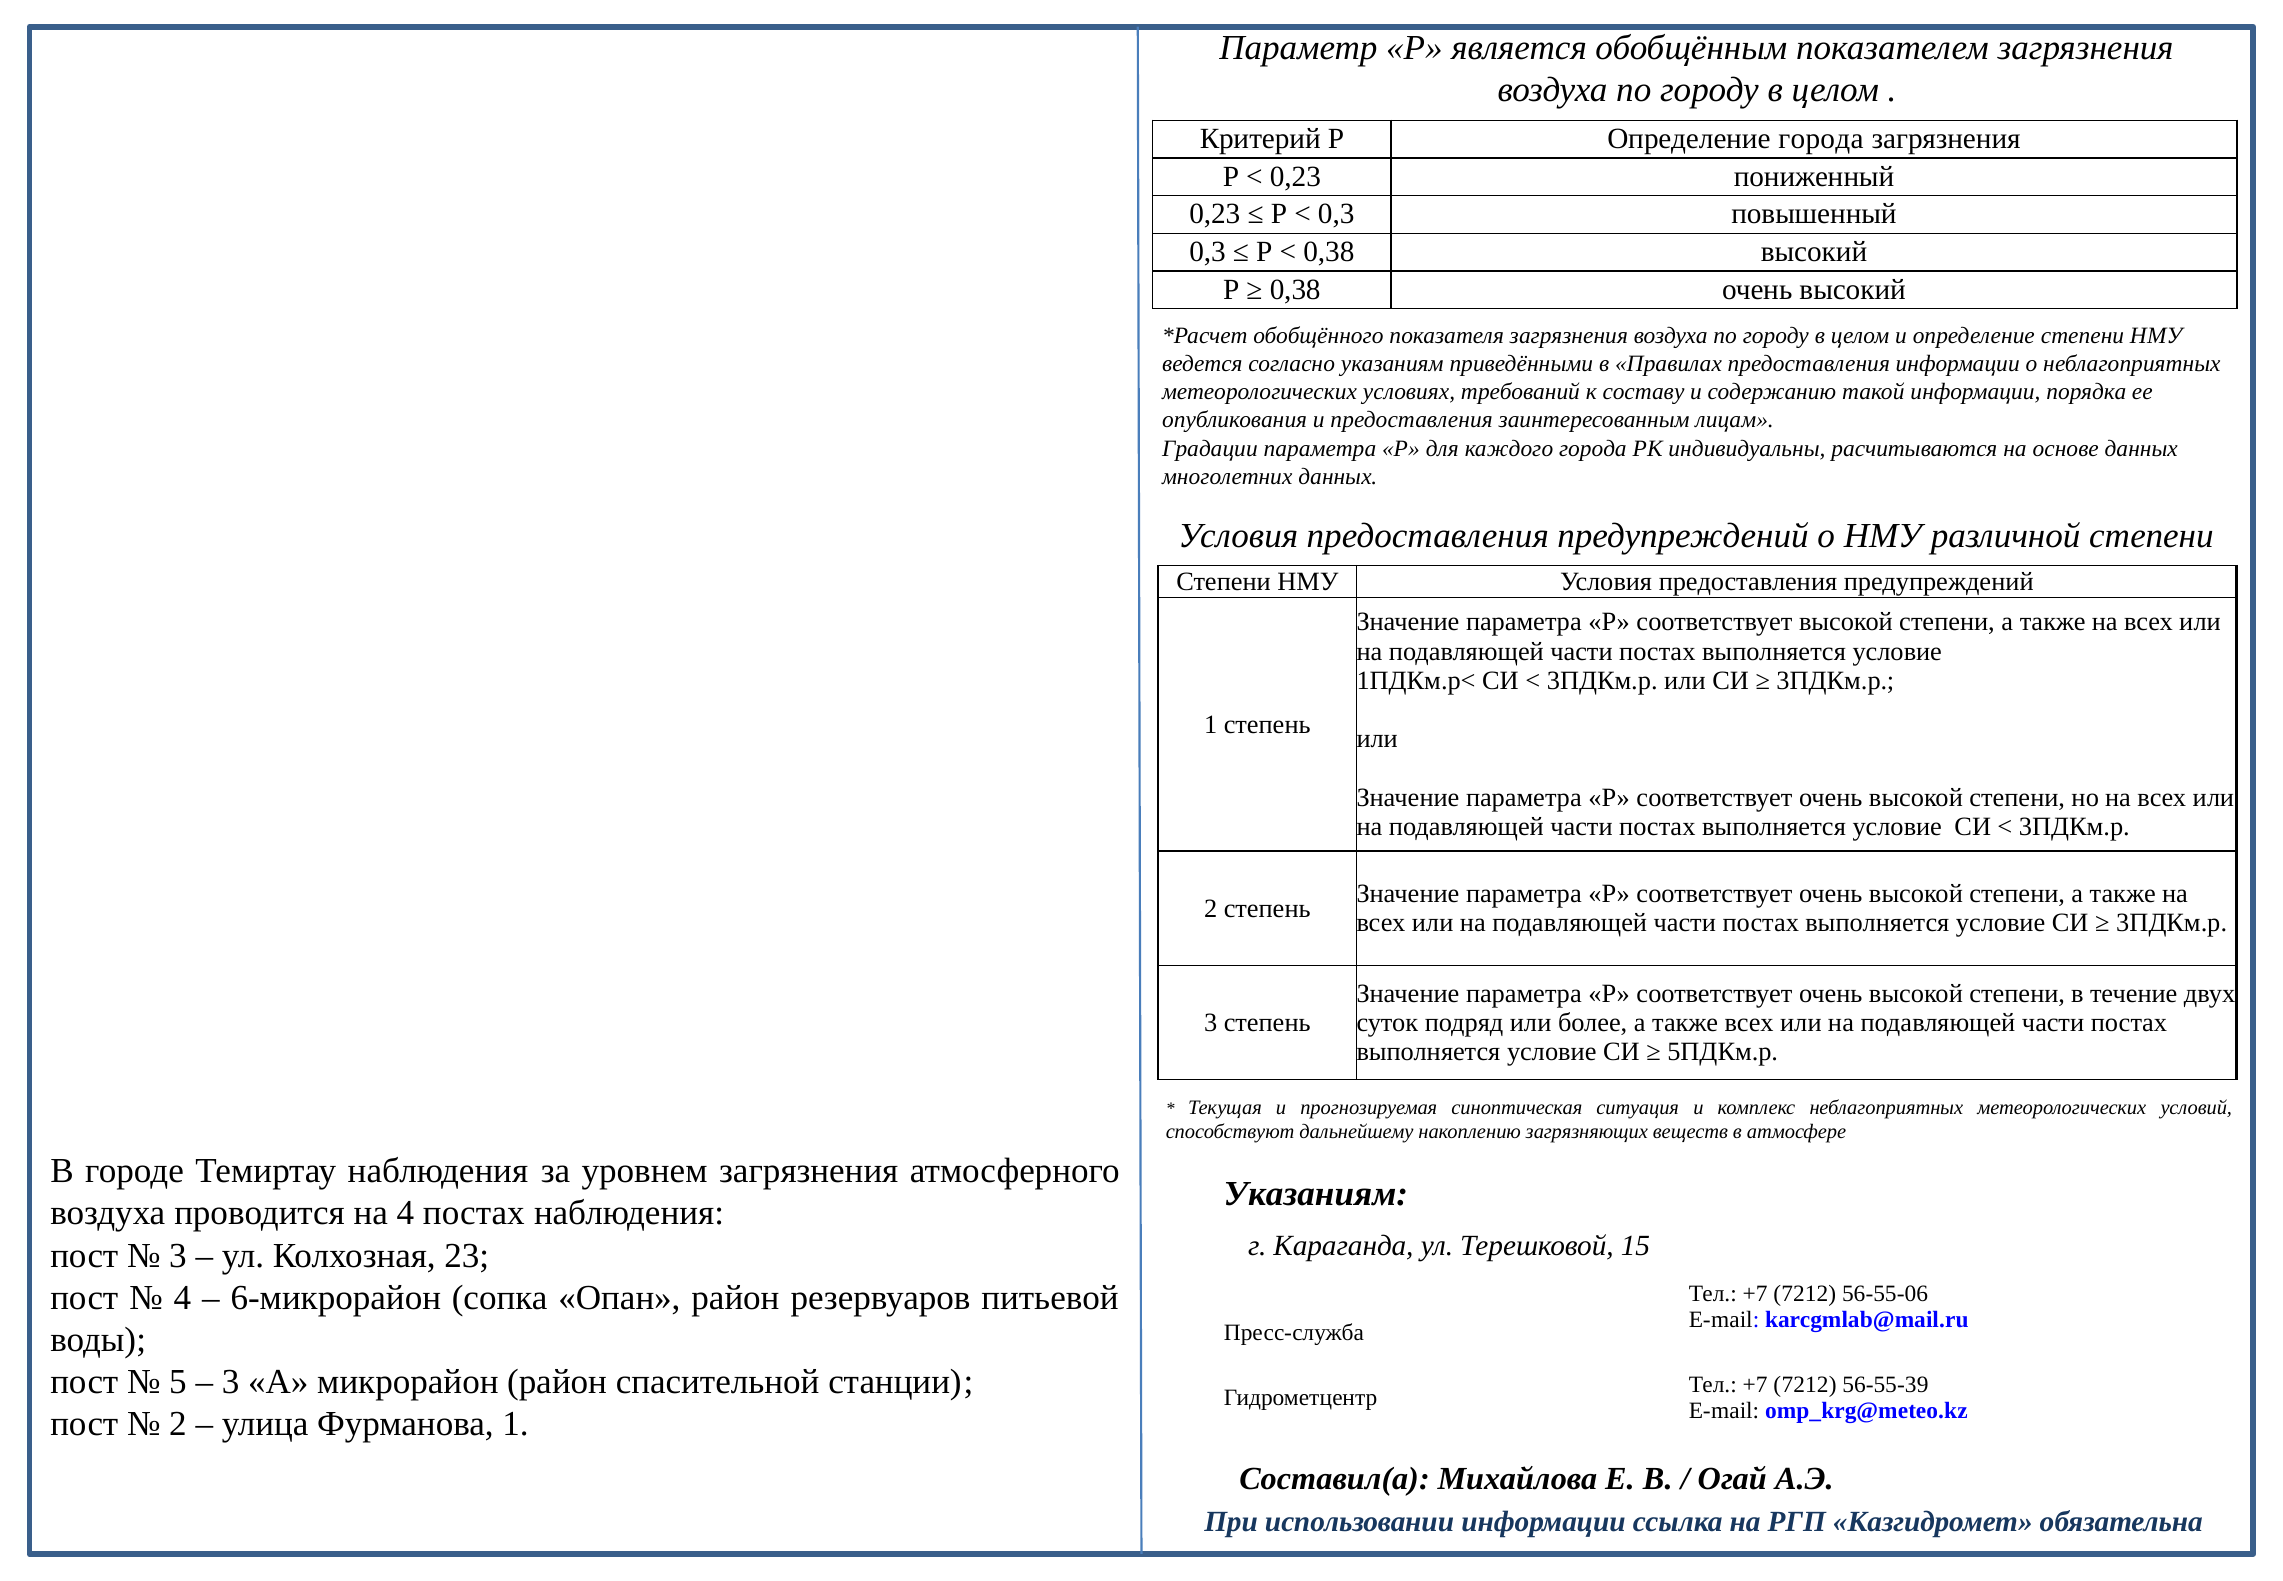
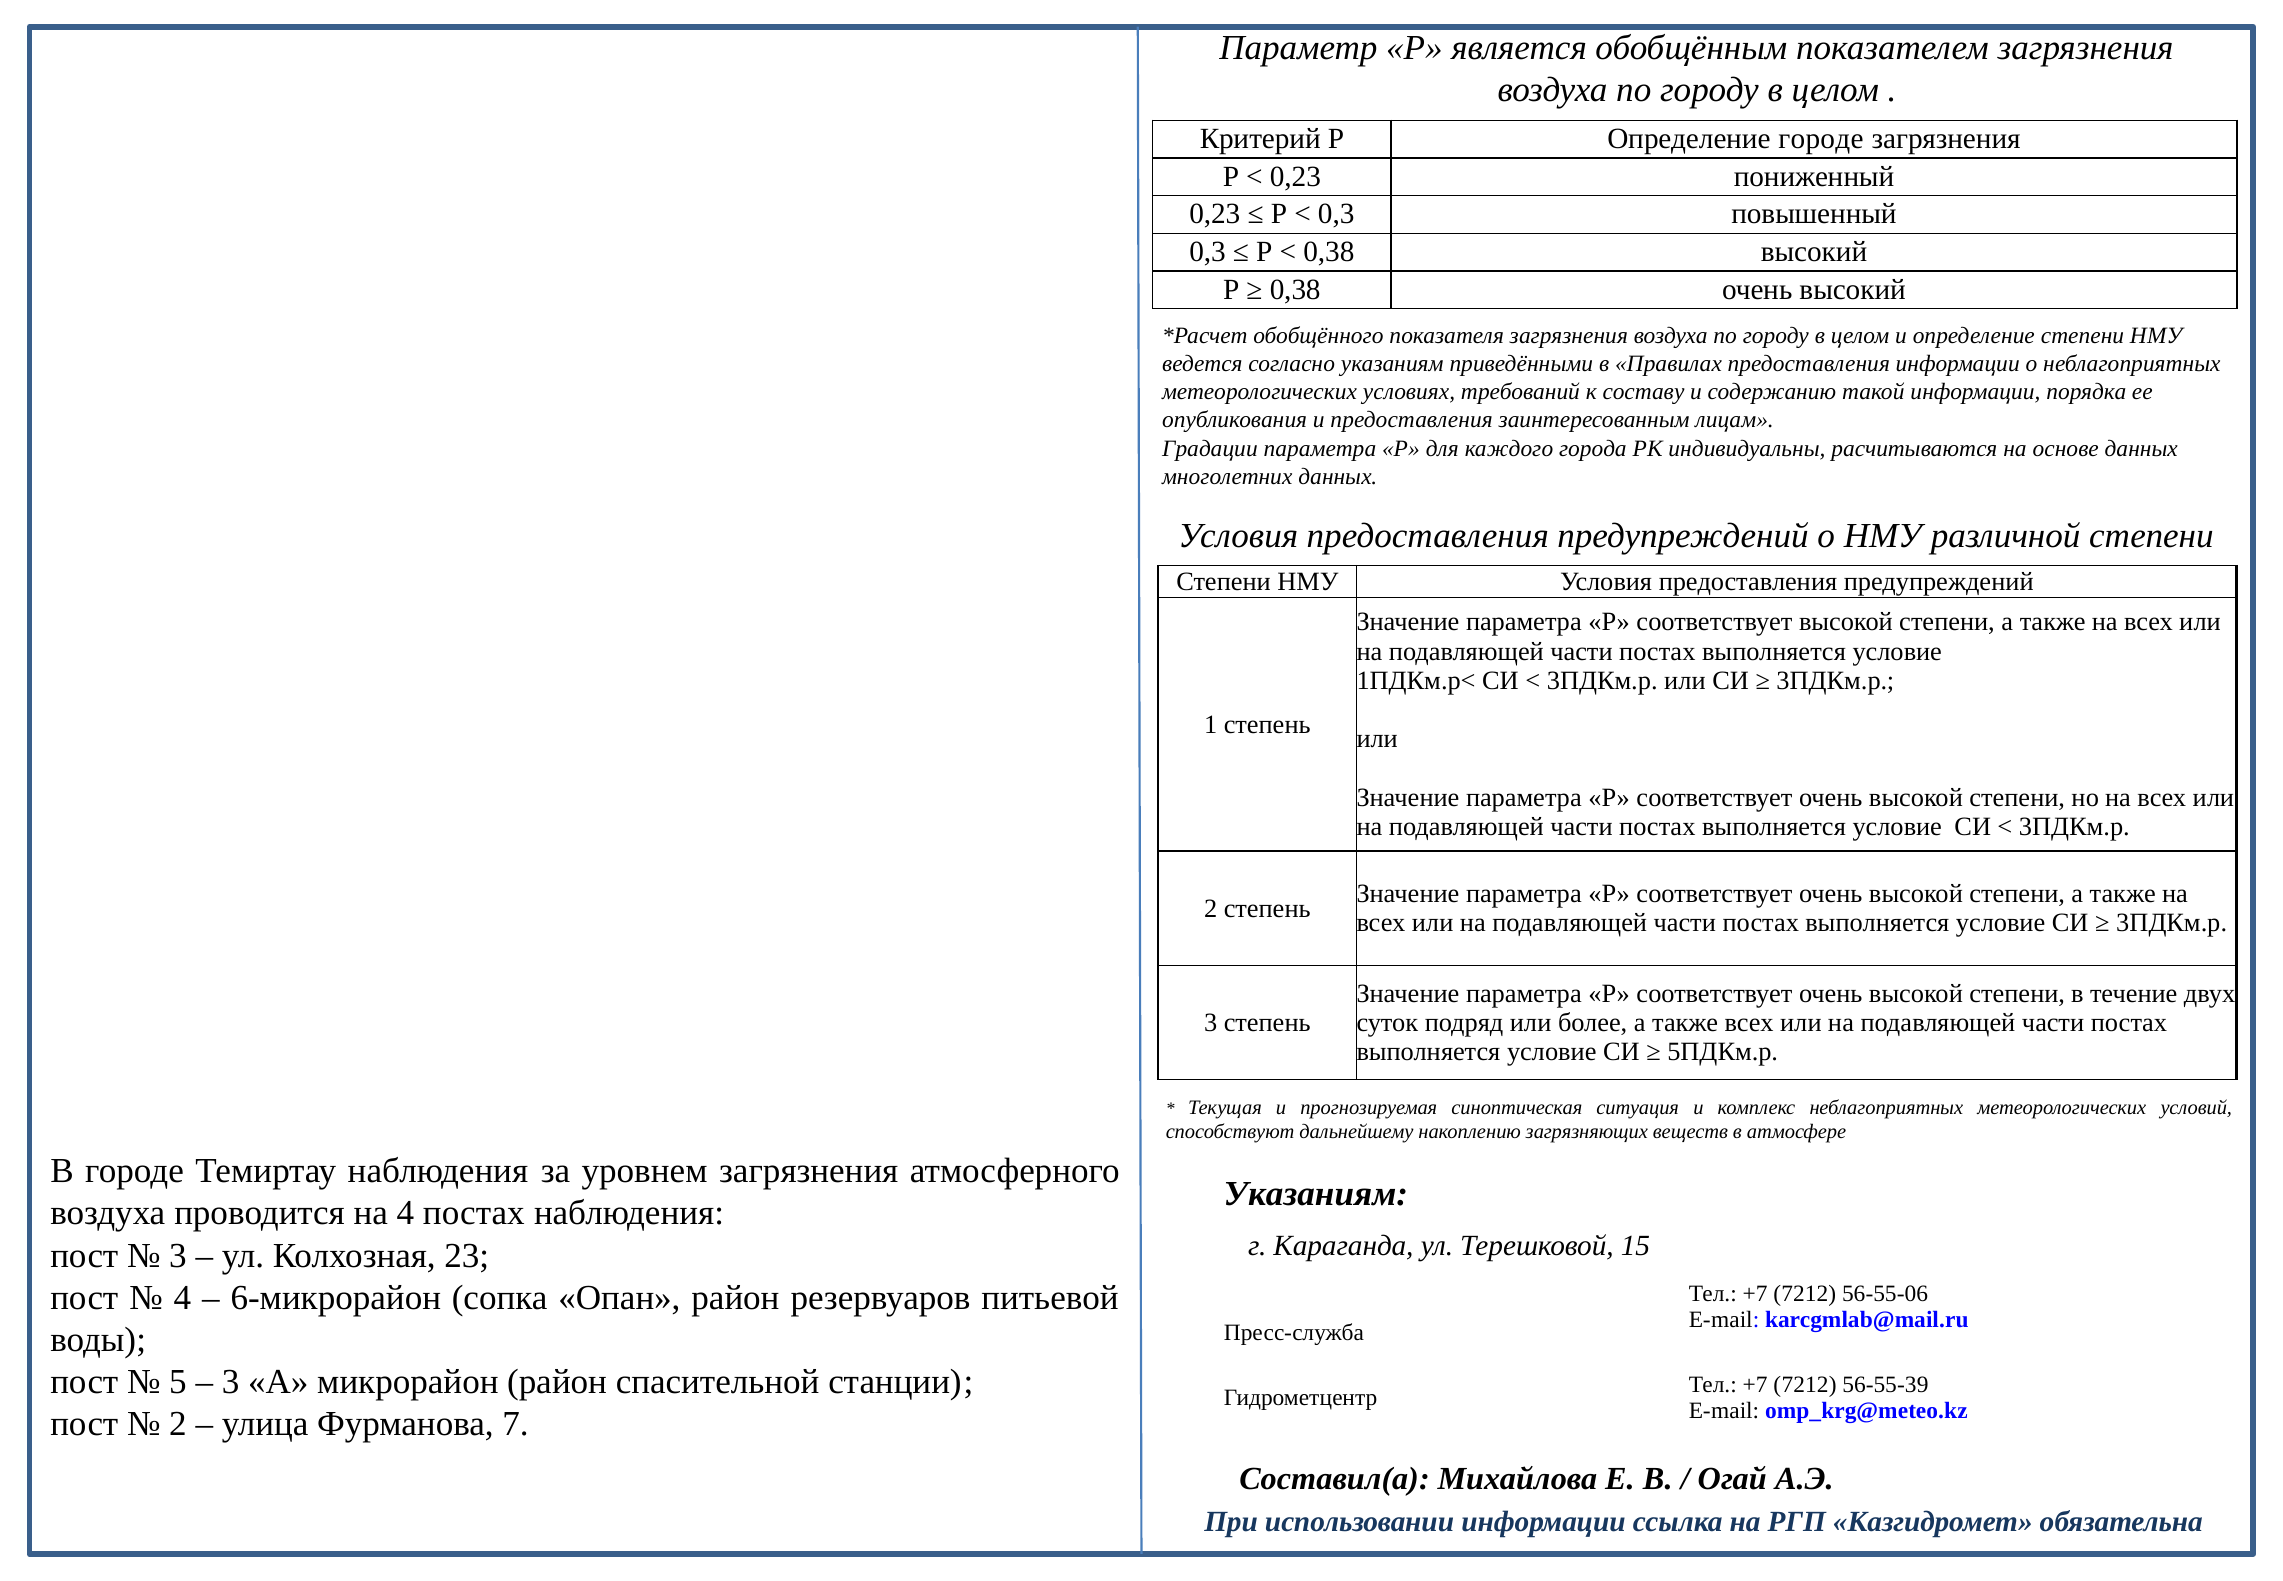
Определение города: города -> городе
Фурманова 1: 1 -> 7
